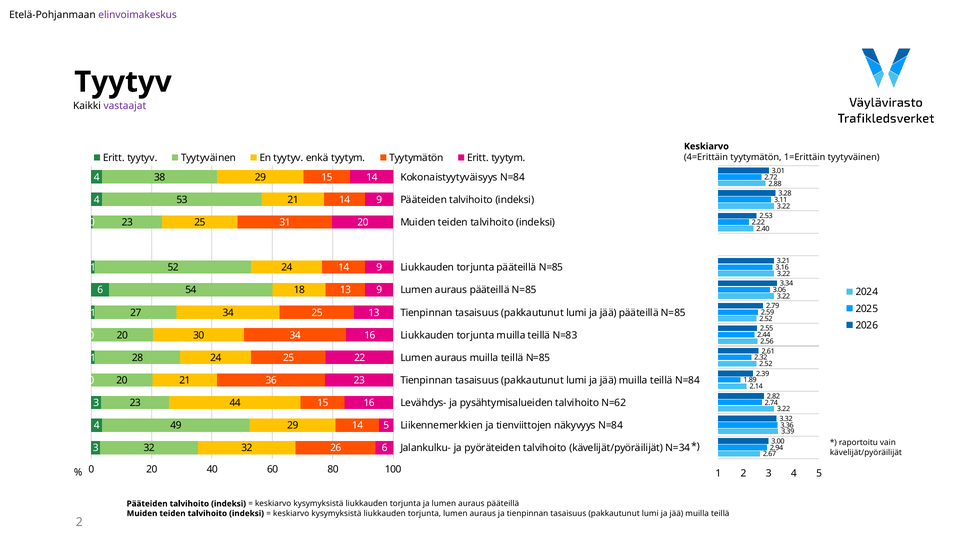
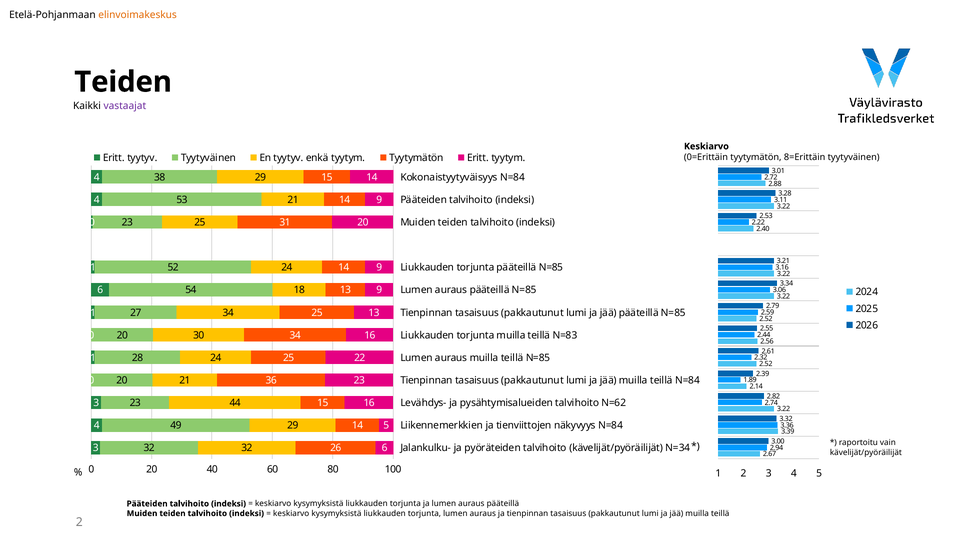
elinvoimakeskus colour: purple -> orange
Tyytyv at (123, 82): Tyytyv -> Teiden
4=Erittäin: 4=Erittäin -> 0=Erittäin
1=Erittäin: 1=Erittäin -> 8=Erittäin
